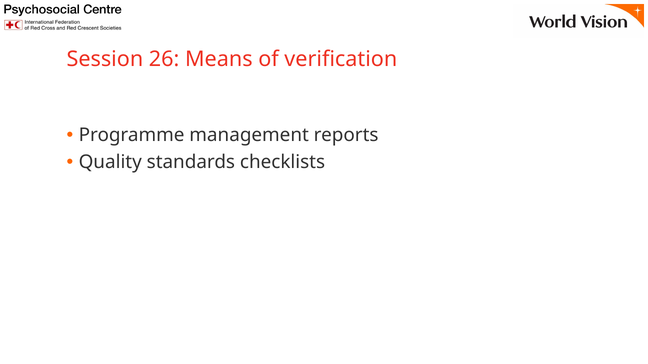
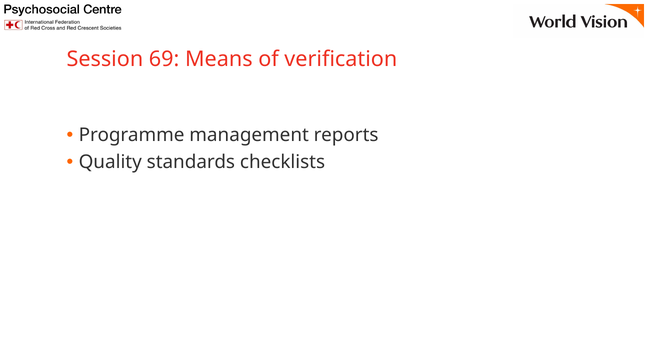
26: 26 -> 69
